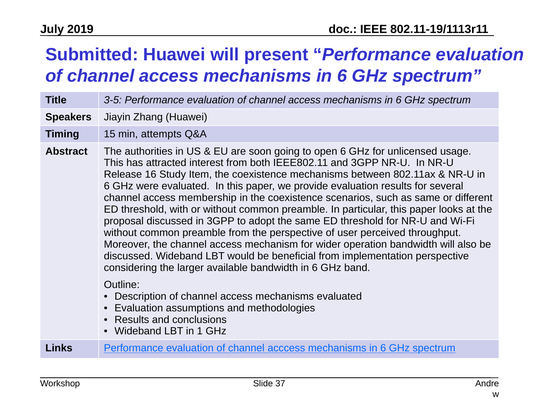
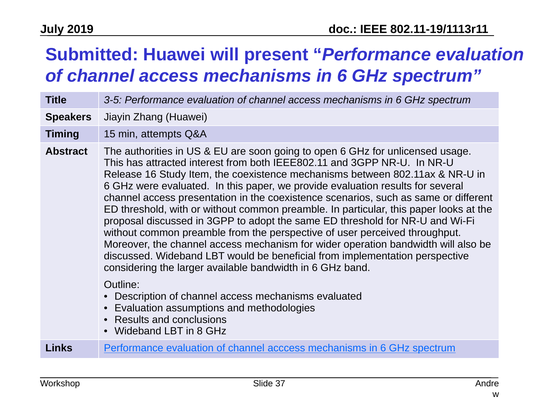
membership: membership -> presentation
1: 1 -> 8
